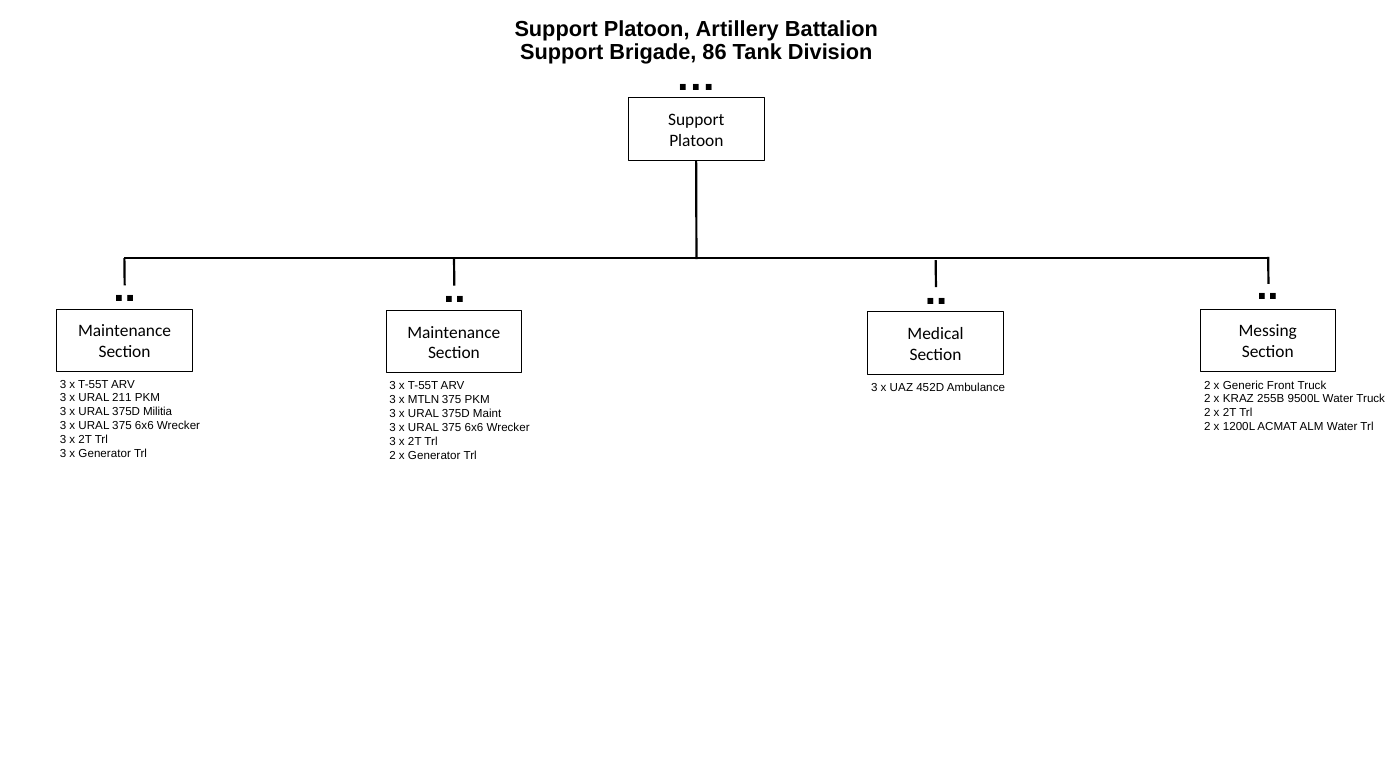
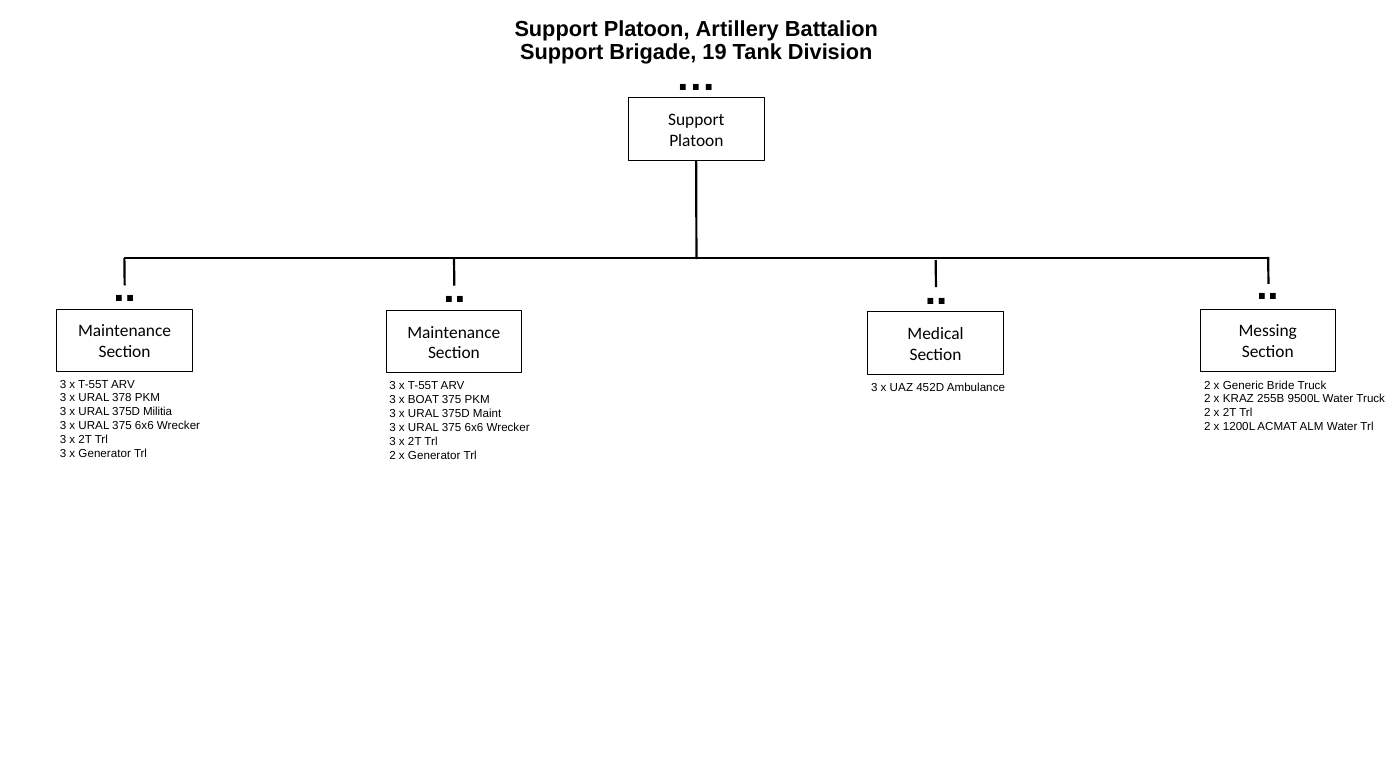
86: 86 -> 19
Front: Front -> Bride
211: 211 -> 378
MTLN: MTLN -> BOAT
